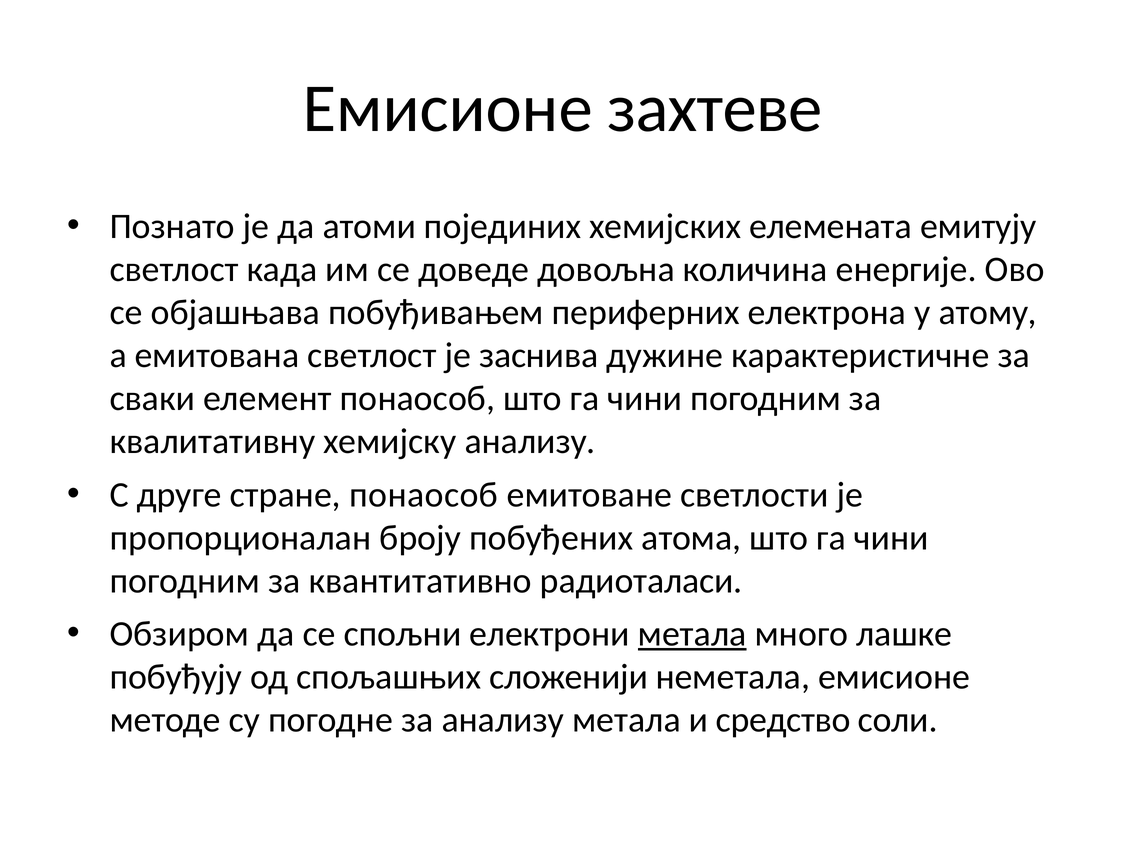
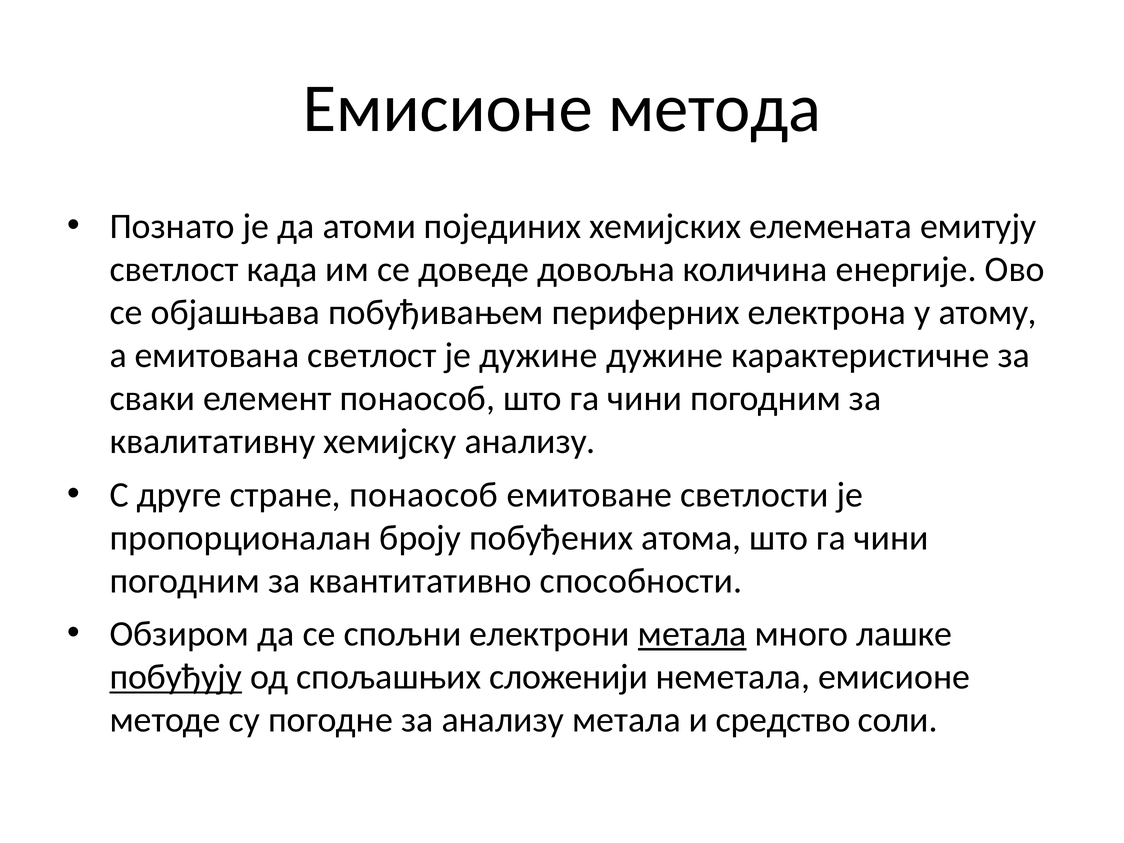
захтеве: захтеве -> метода
је заснива: заснива -> дужине
радиоталаси: радиоталаси -> способности
побуђују underline: none -> present
